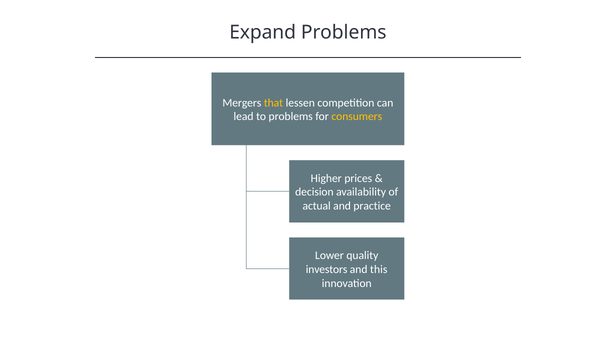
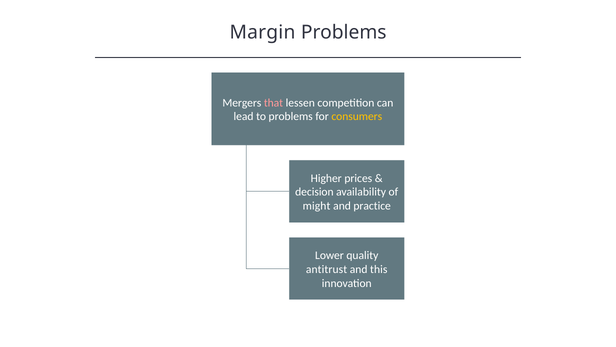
Expand: Expand -> Margin
that colour: yellow -> pink
actual: actual -> might
investors: investors -> antitrust
